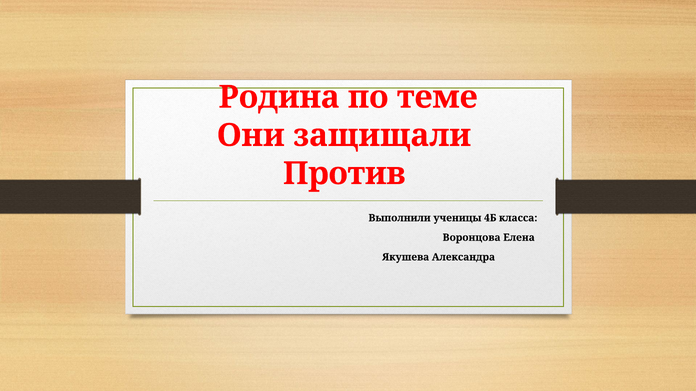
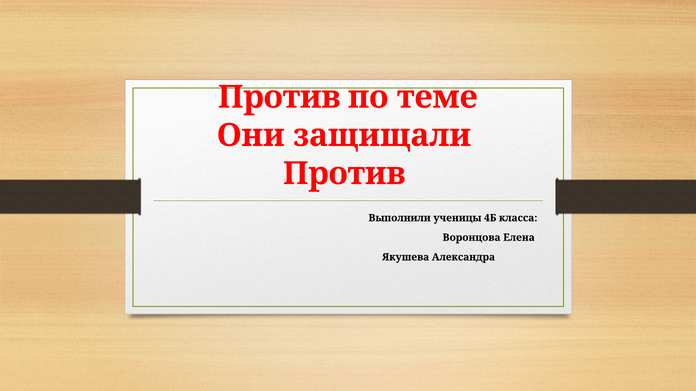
Родина at (279, 97): Родина -> Против
